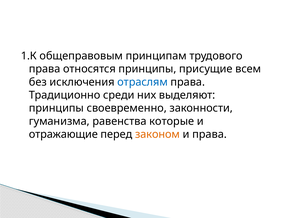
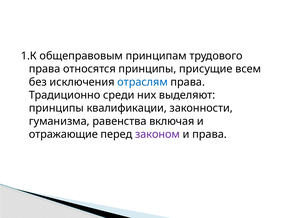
своевременно: своевременно -> квалификации
которые: которые -> включая
законом colour: orange -> purple
